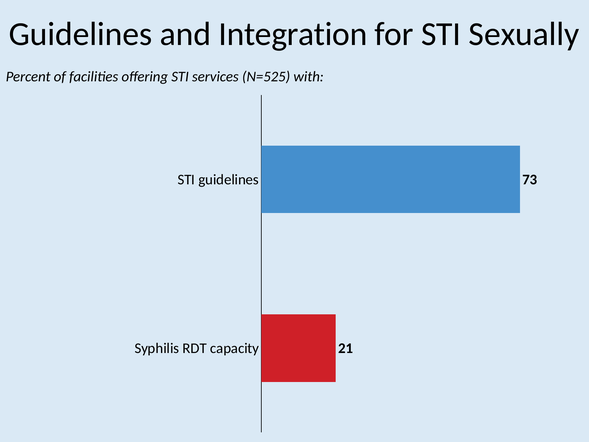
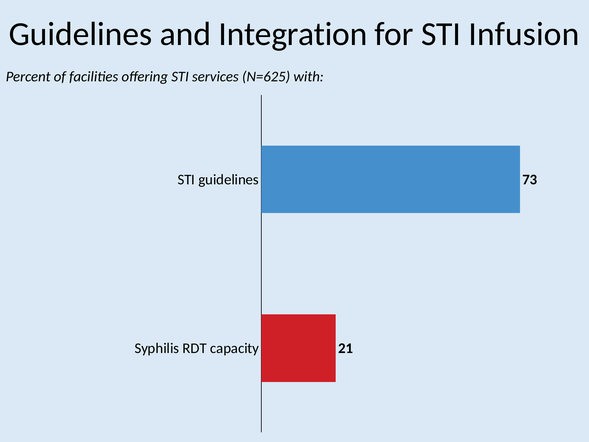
Sexually: Sexually -> Infusion
N=525: N=525 -> N=625
